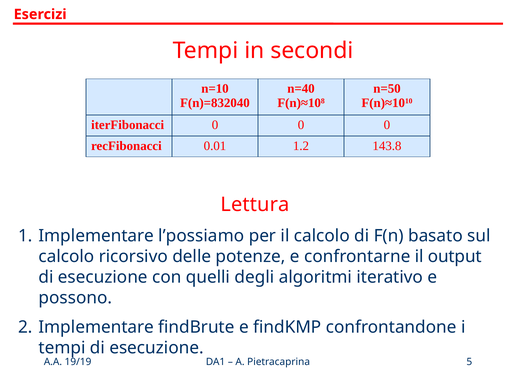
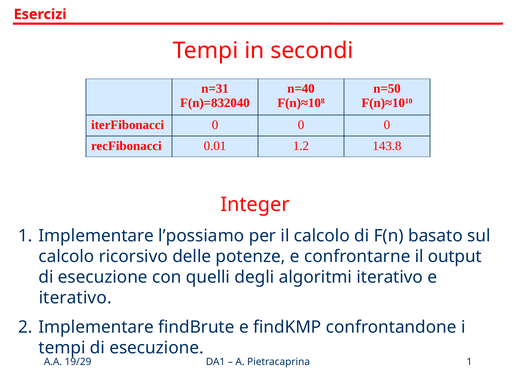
n=10: n=10 -> n=31
Lettura: Lettura -> Integer
possono at (75, 298): possono -> iterativo
19/19: 19/19 -> 19/29
Pietracaprina 5: 5 -> 1
